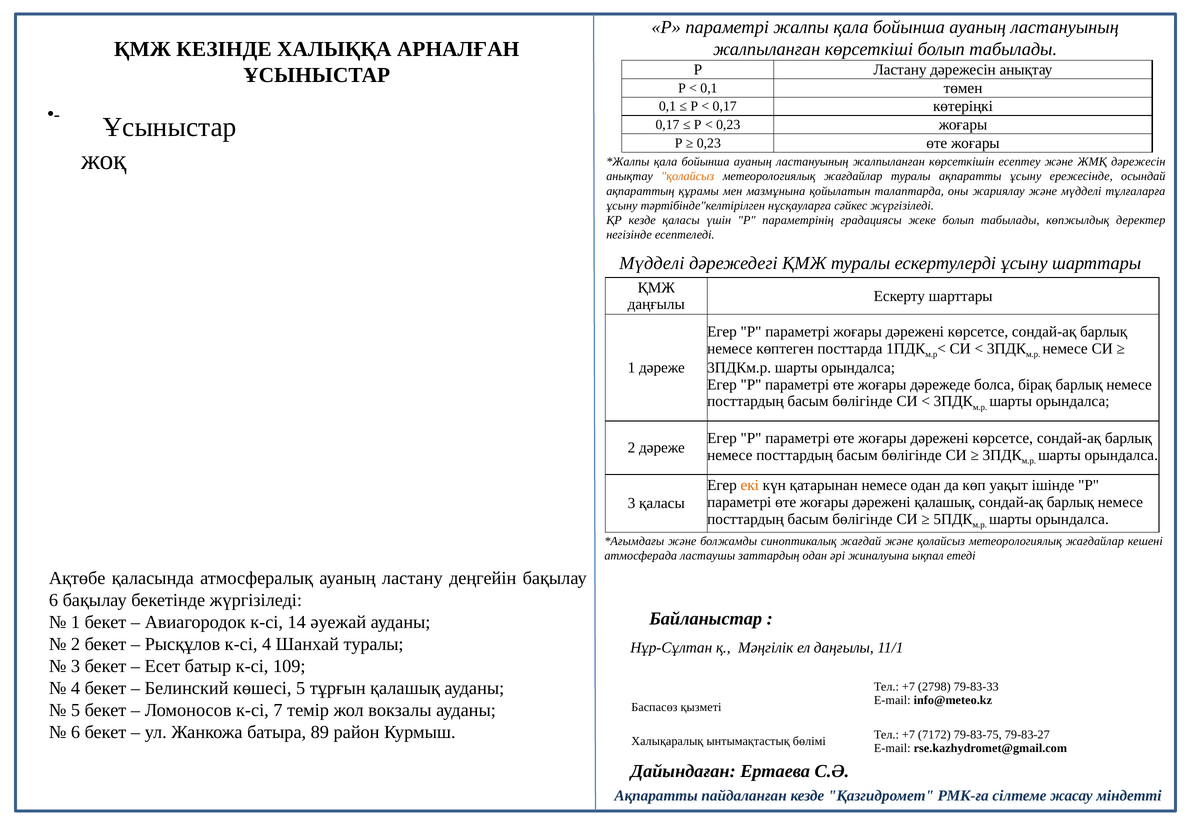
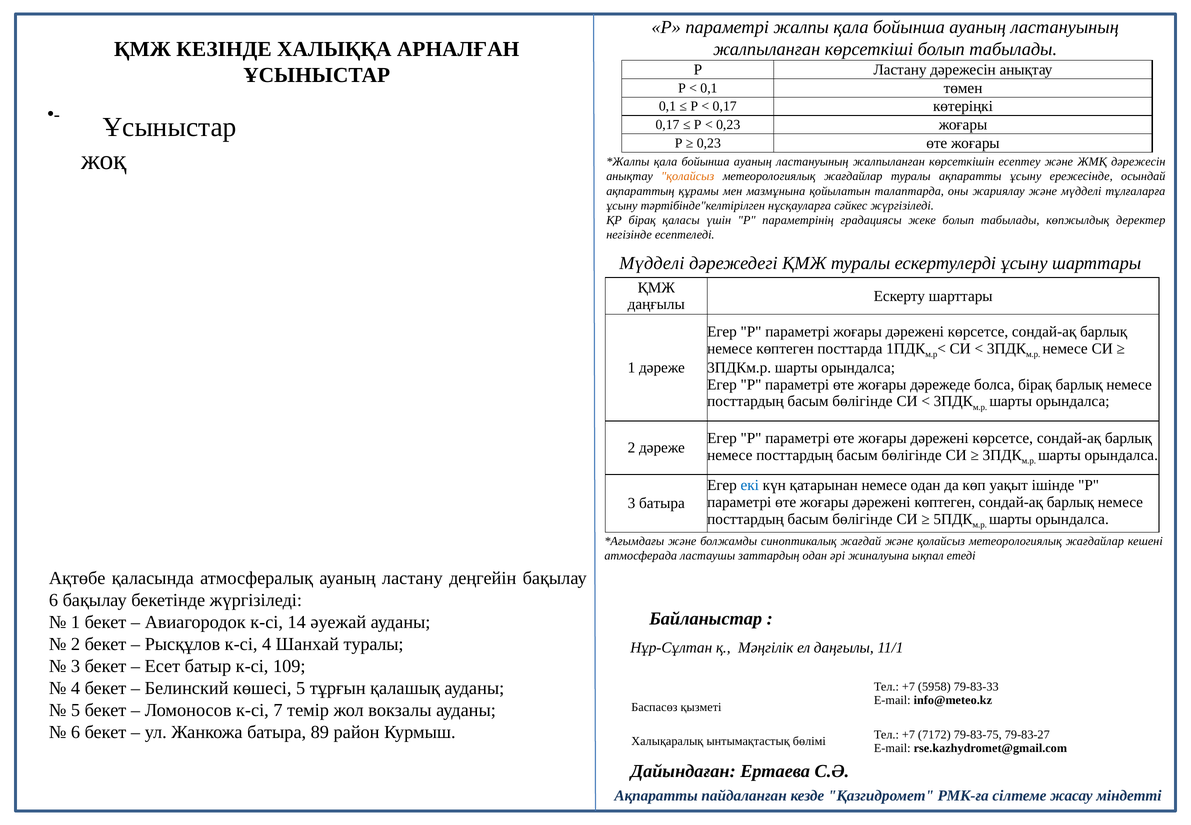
ҚР кезде: кезде -> бірақ
екі colour: orange -> blue
дәрежені қалашық: қалашық -> көптеген
3 қаласы: қаласы -> батыра
2798: 2798 -> 5958
